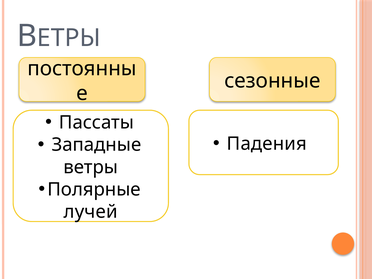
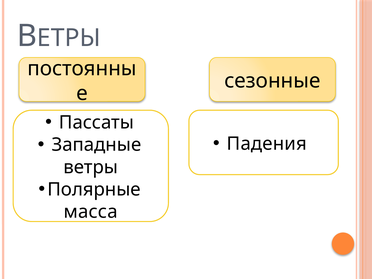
лучей: лучей -> масса
